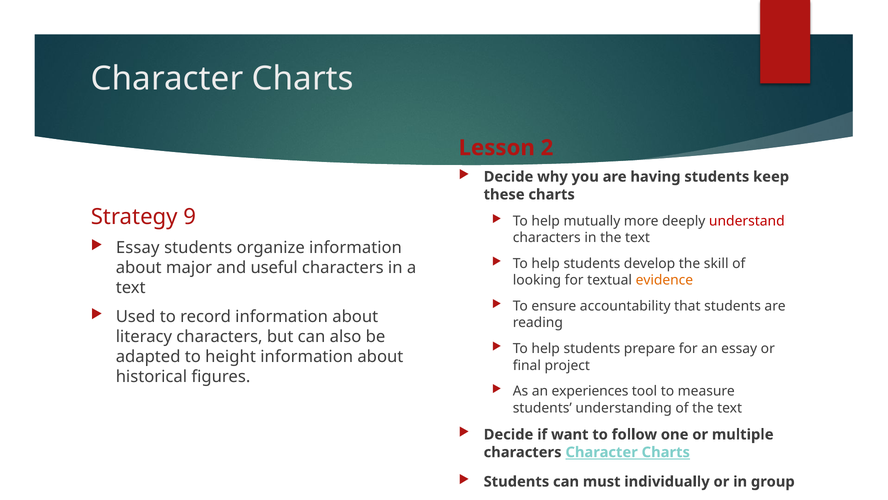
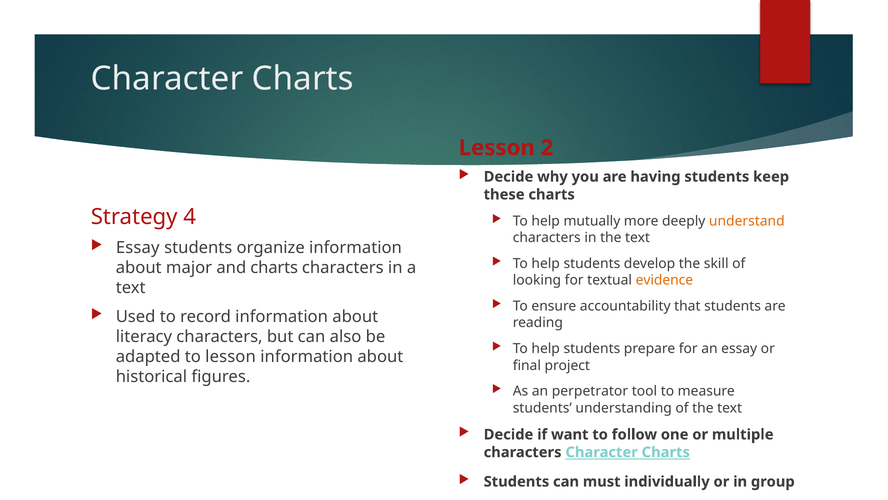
9: 9 -> 4
understand colour: red -> orange
and useful: useful -> charts
to height: height -> lesson
experiences: experiences -> perpetrator
